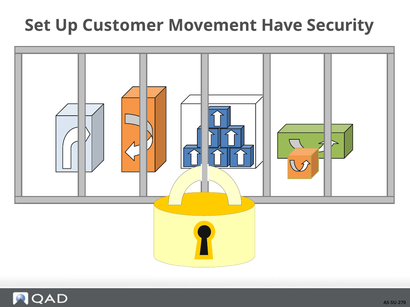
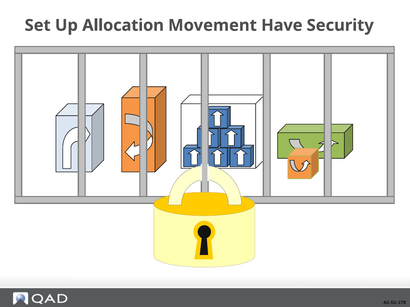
Customer: Customer -> Allocation
